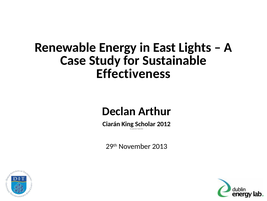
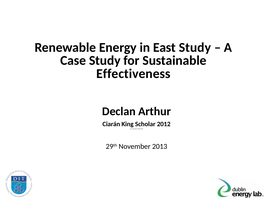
East Lights: Lights -> Study
